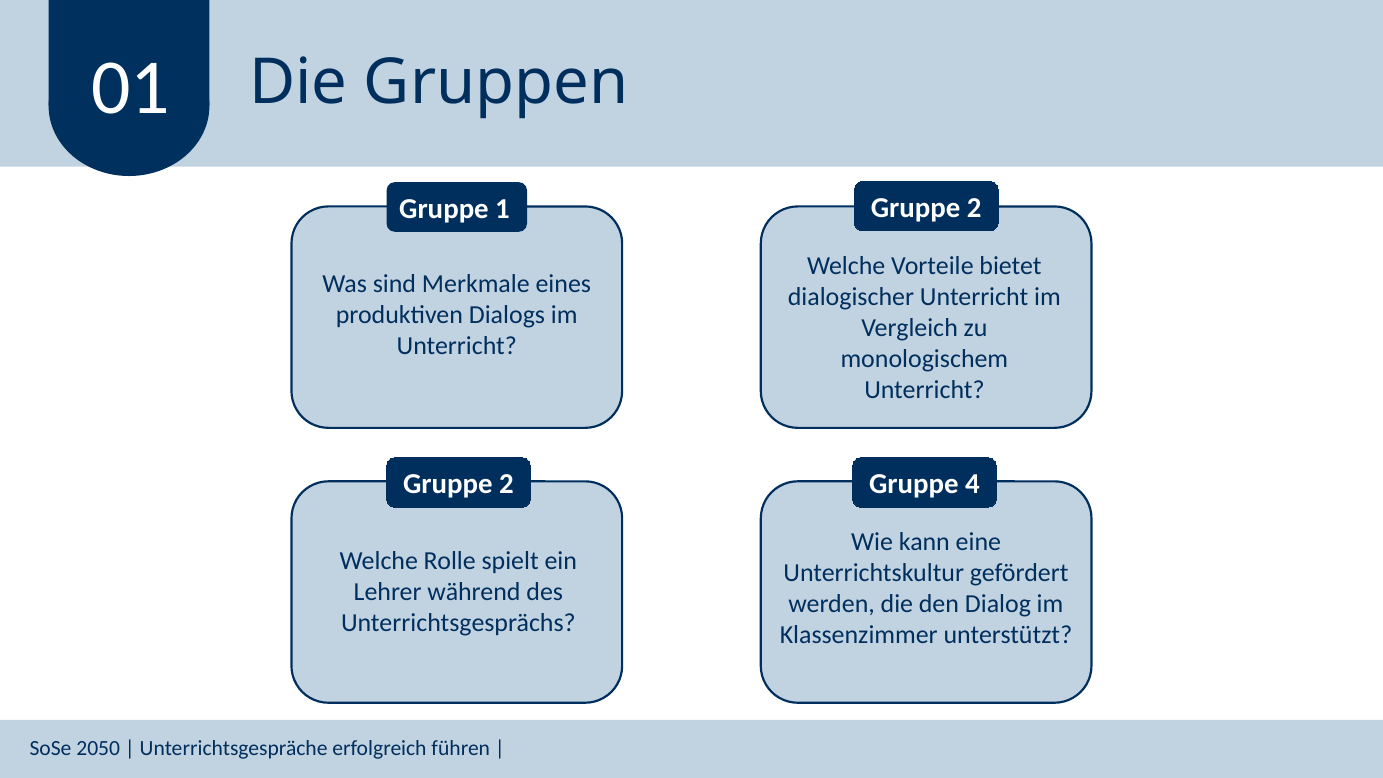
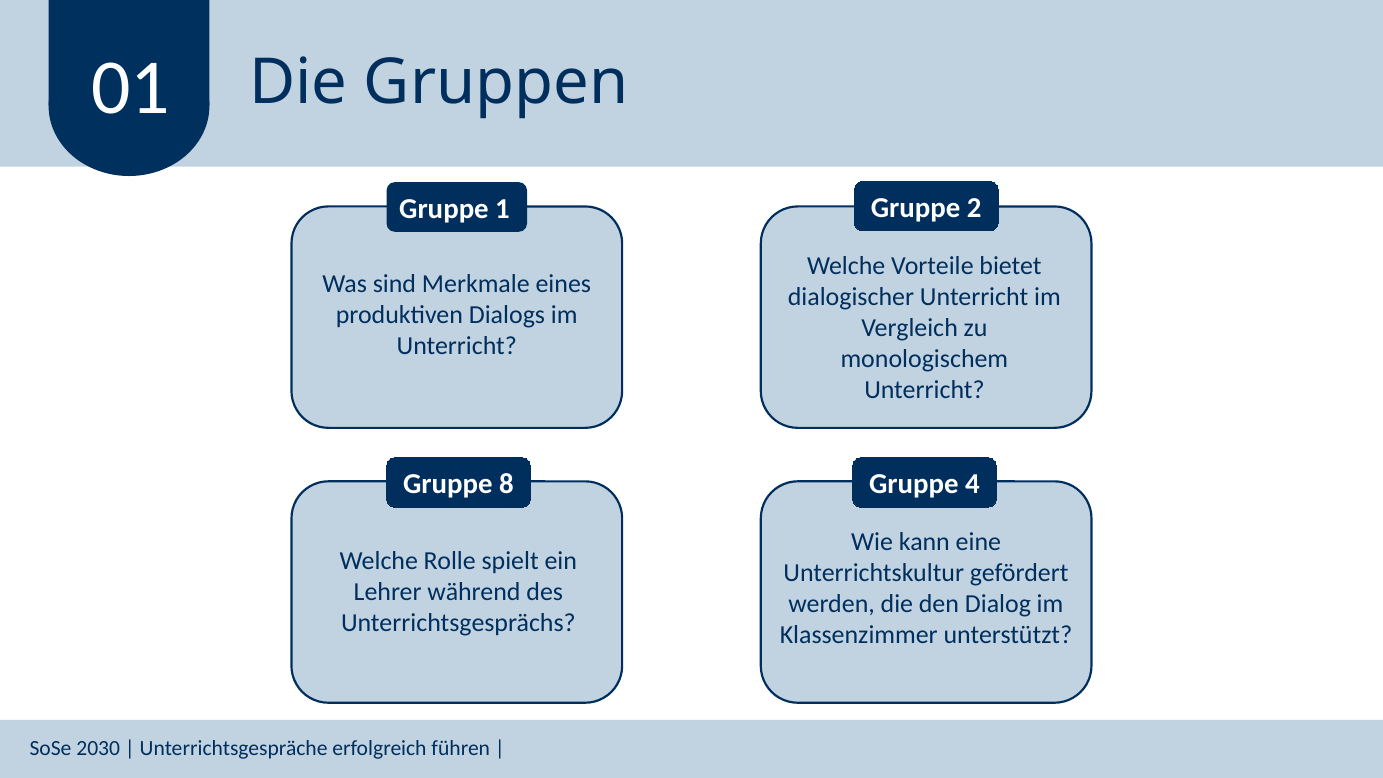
2 at (506, 484): 2 -> 8
2050: 2050 -> 2030
